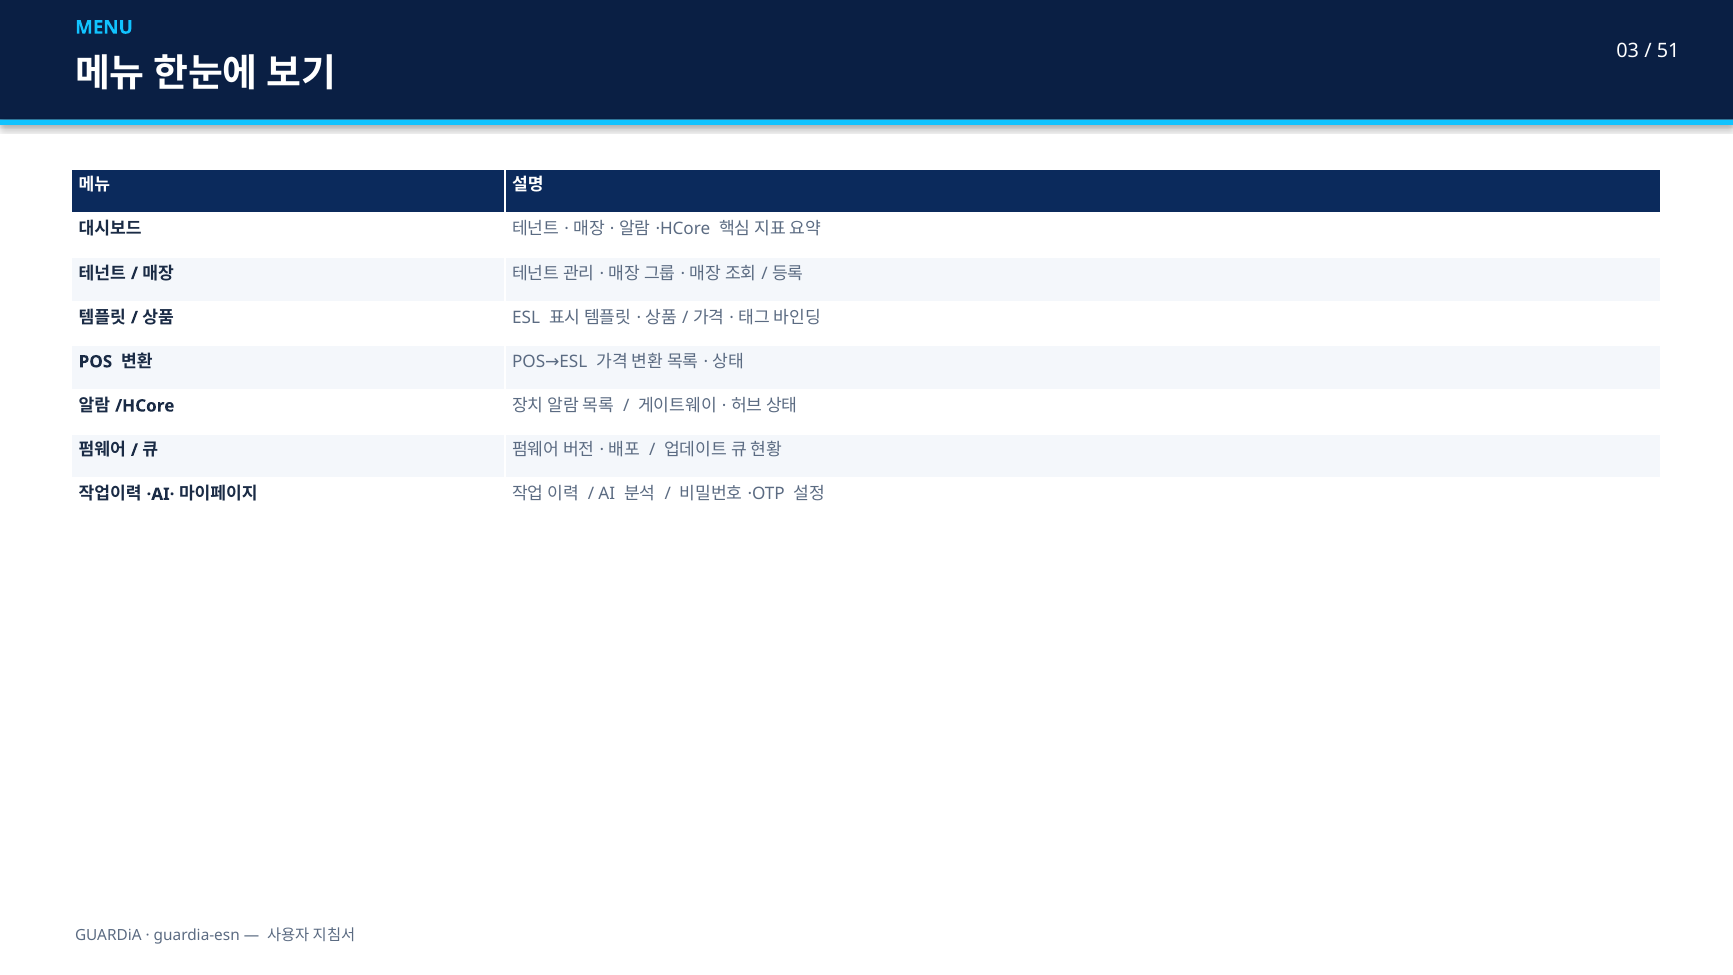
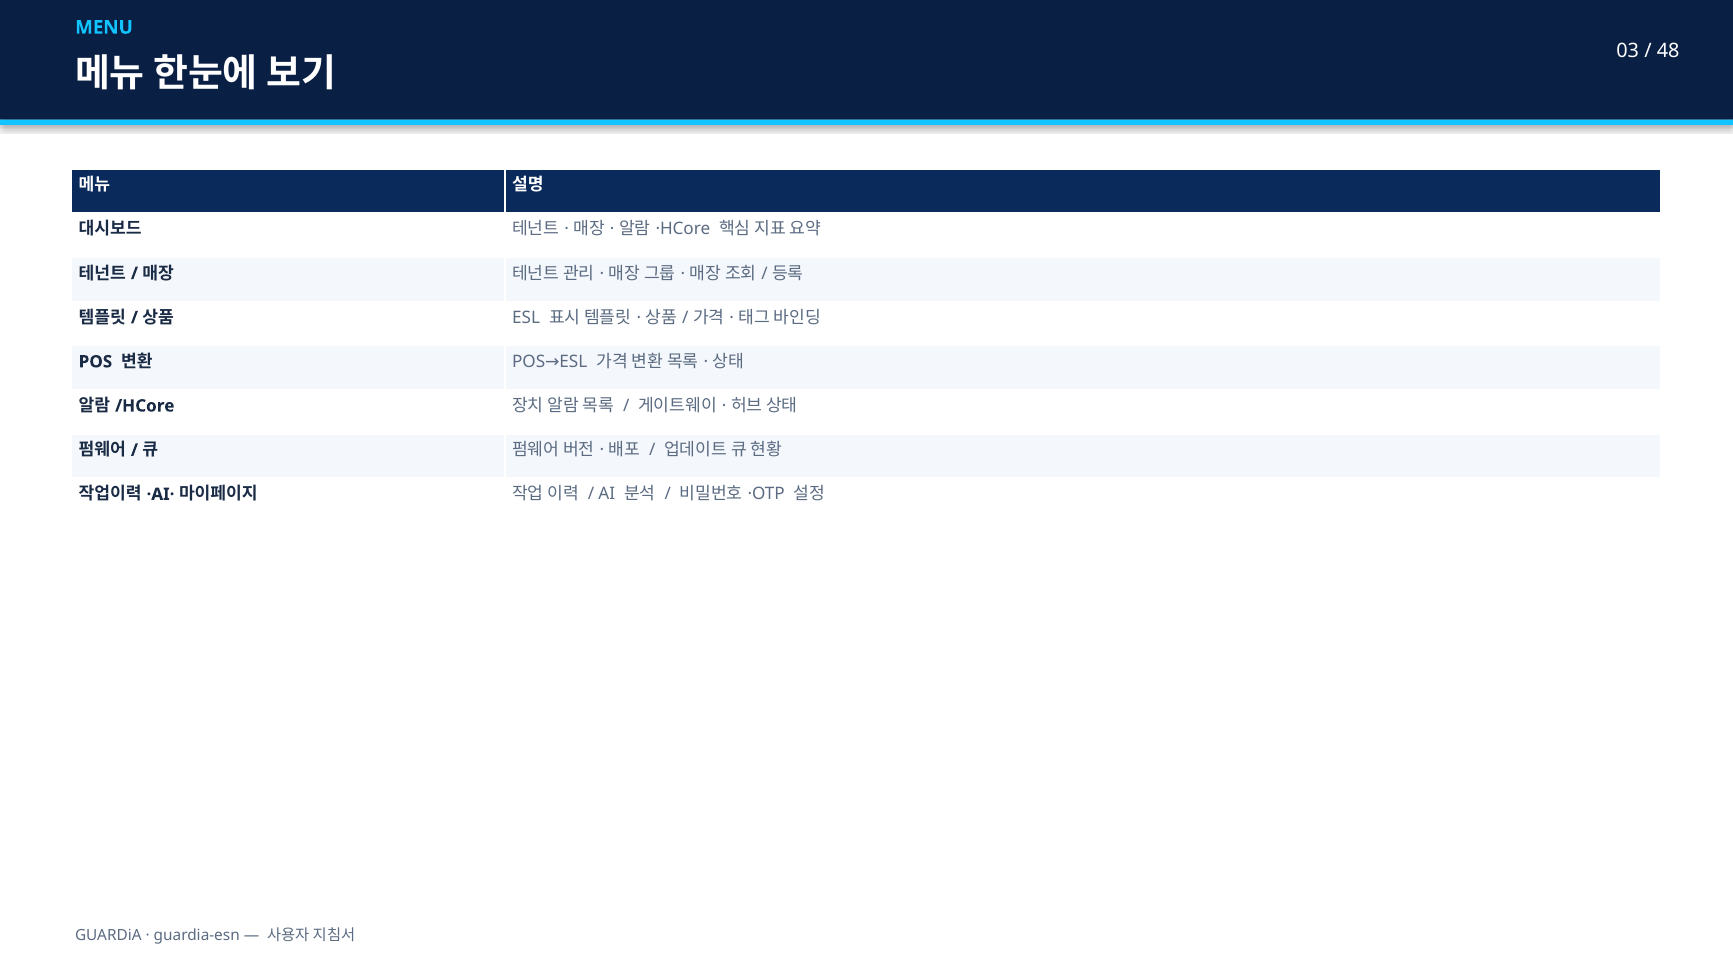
51: 51 -> 48
